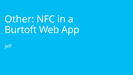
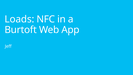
Other: Other -> Loads
